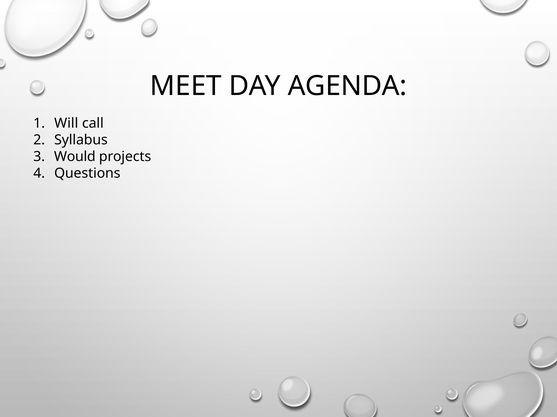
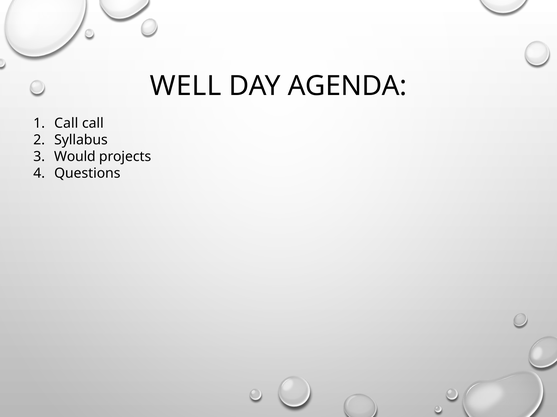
MEET: MEET -> WELL
Will at (66, 123): Will -> Call
